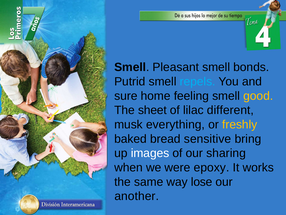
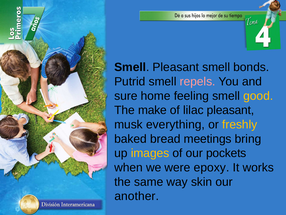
repels colour: light blue -> pink
sheet: sheet -> make
lilac different: different -> pleasant
sensitive: sensitive -> meetings
images colour: white -> yellow
sharing: sharing -> pockets
lose: lose -> skin
